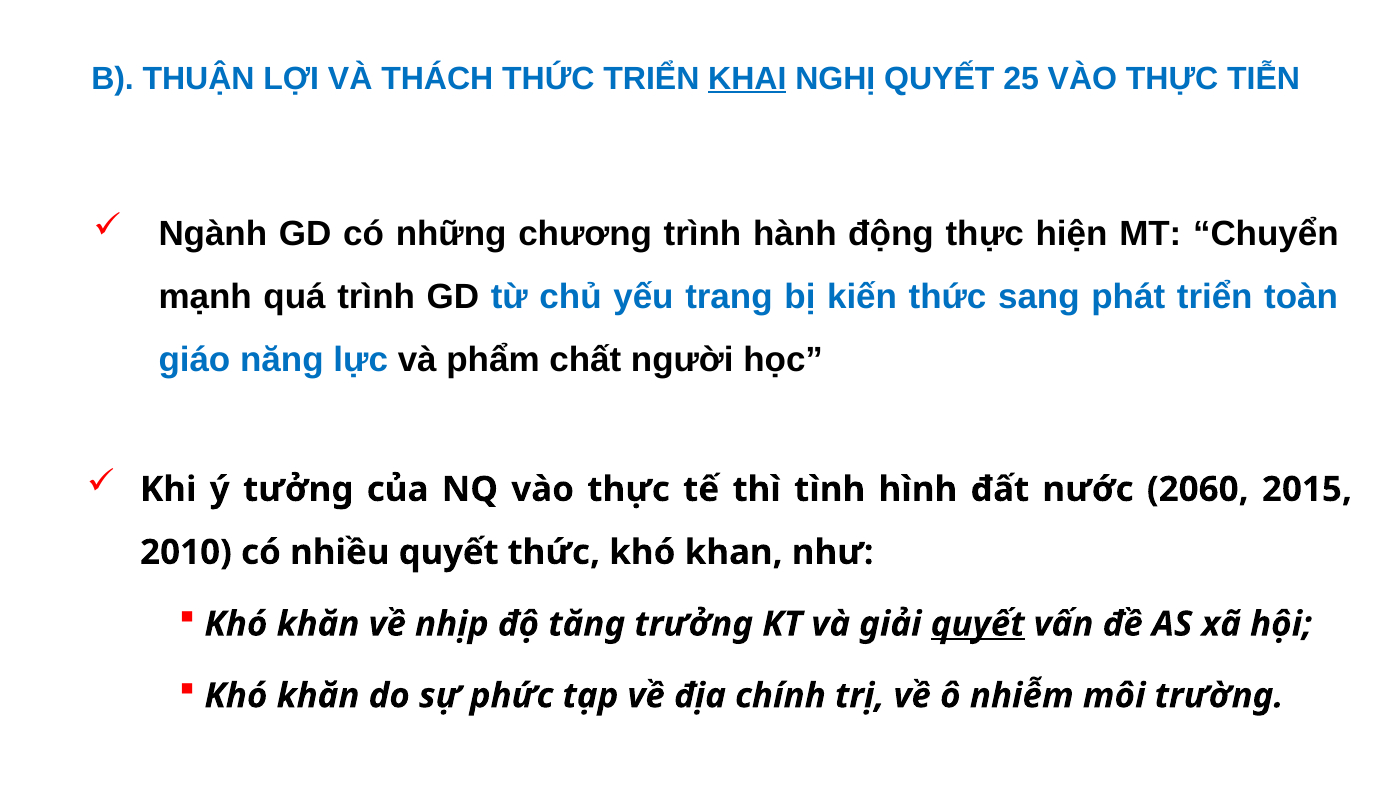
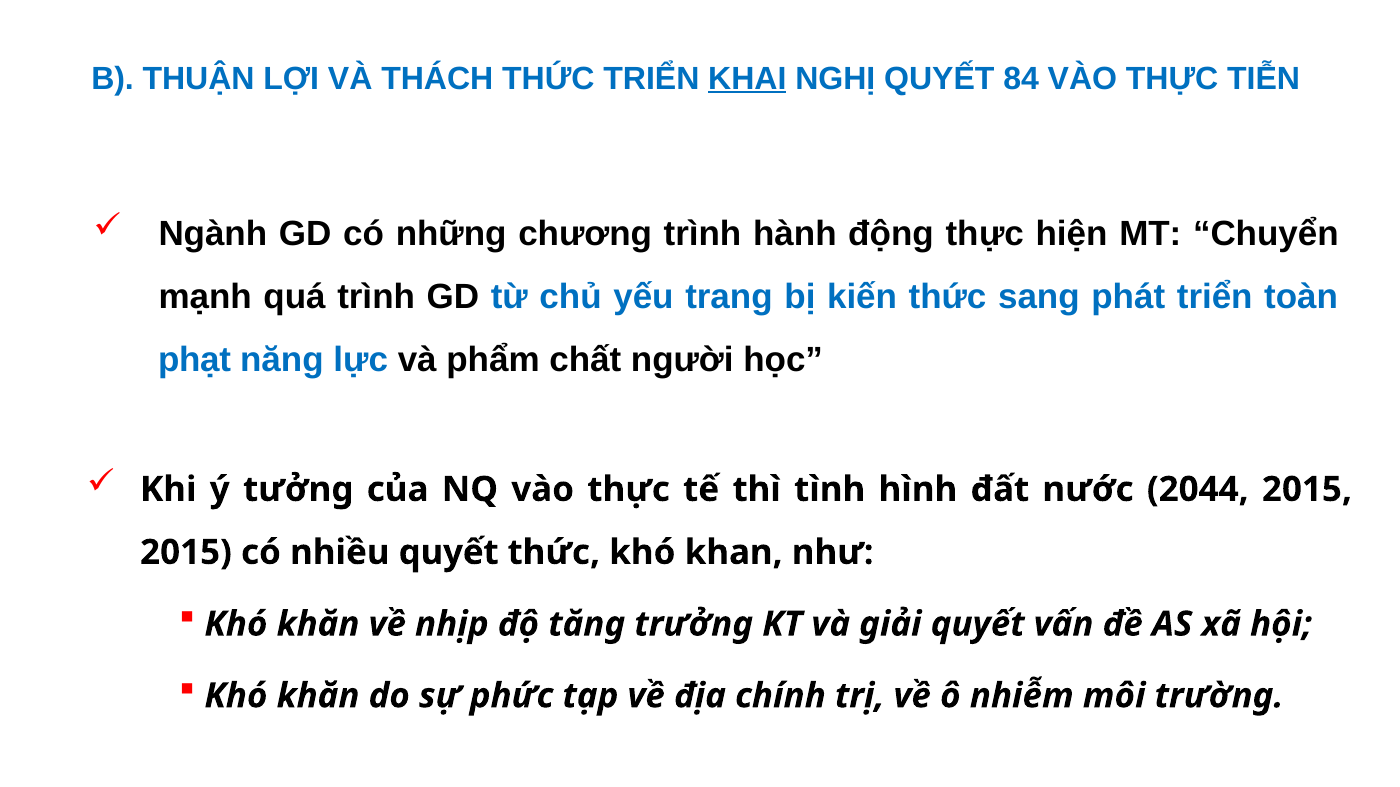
25: 25 -> 84
giáo: giáo -> phạt
2060: 2060 -> 2044
2010 at (186, 553): 2010 -> 2015
quyết at (978, 624) underline: present -> none
